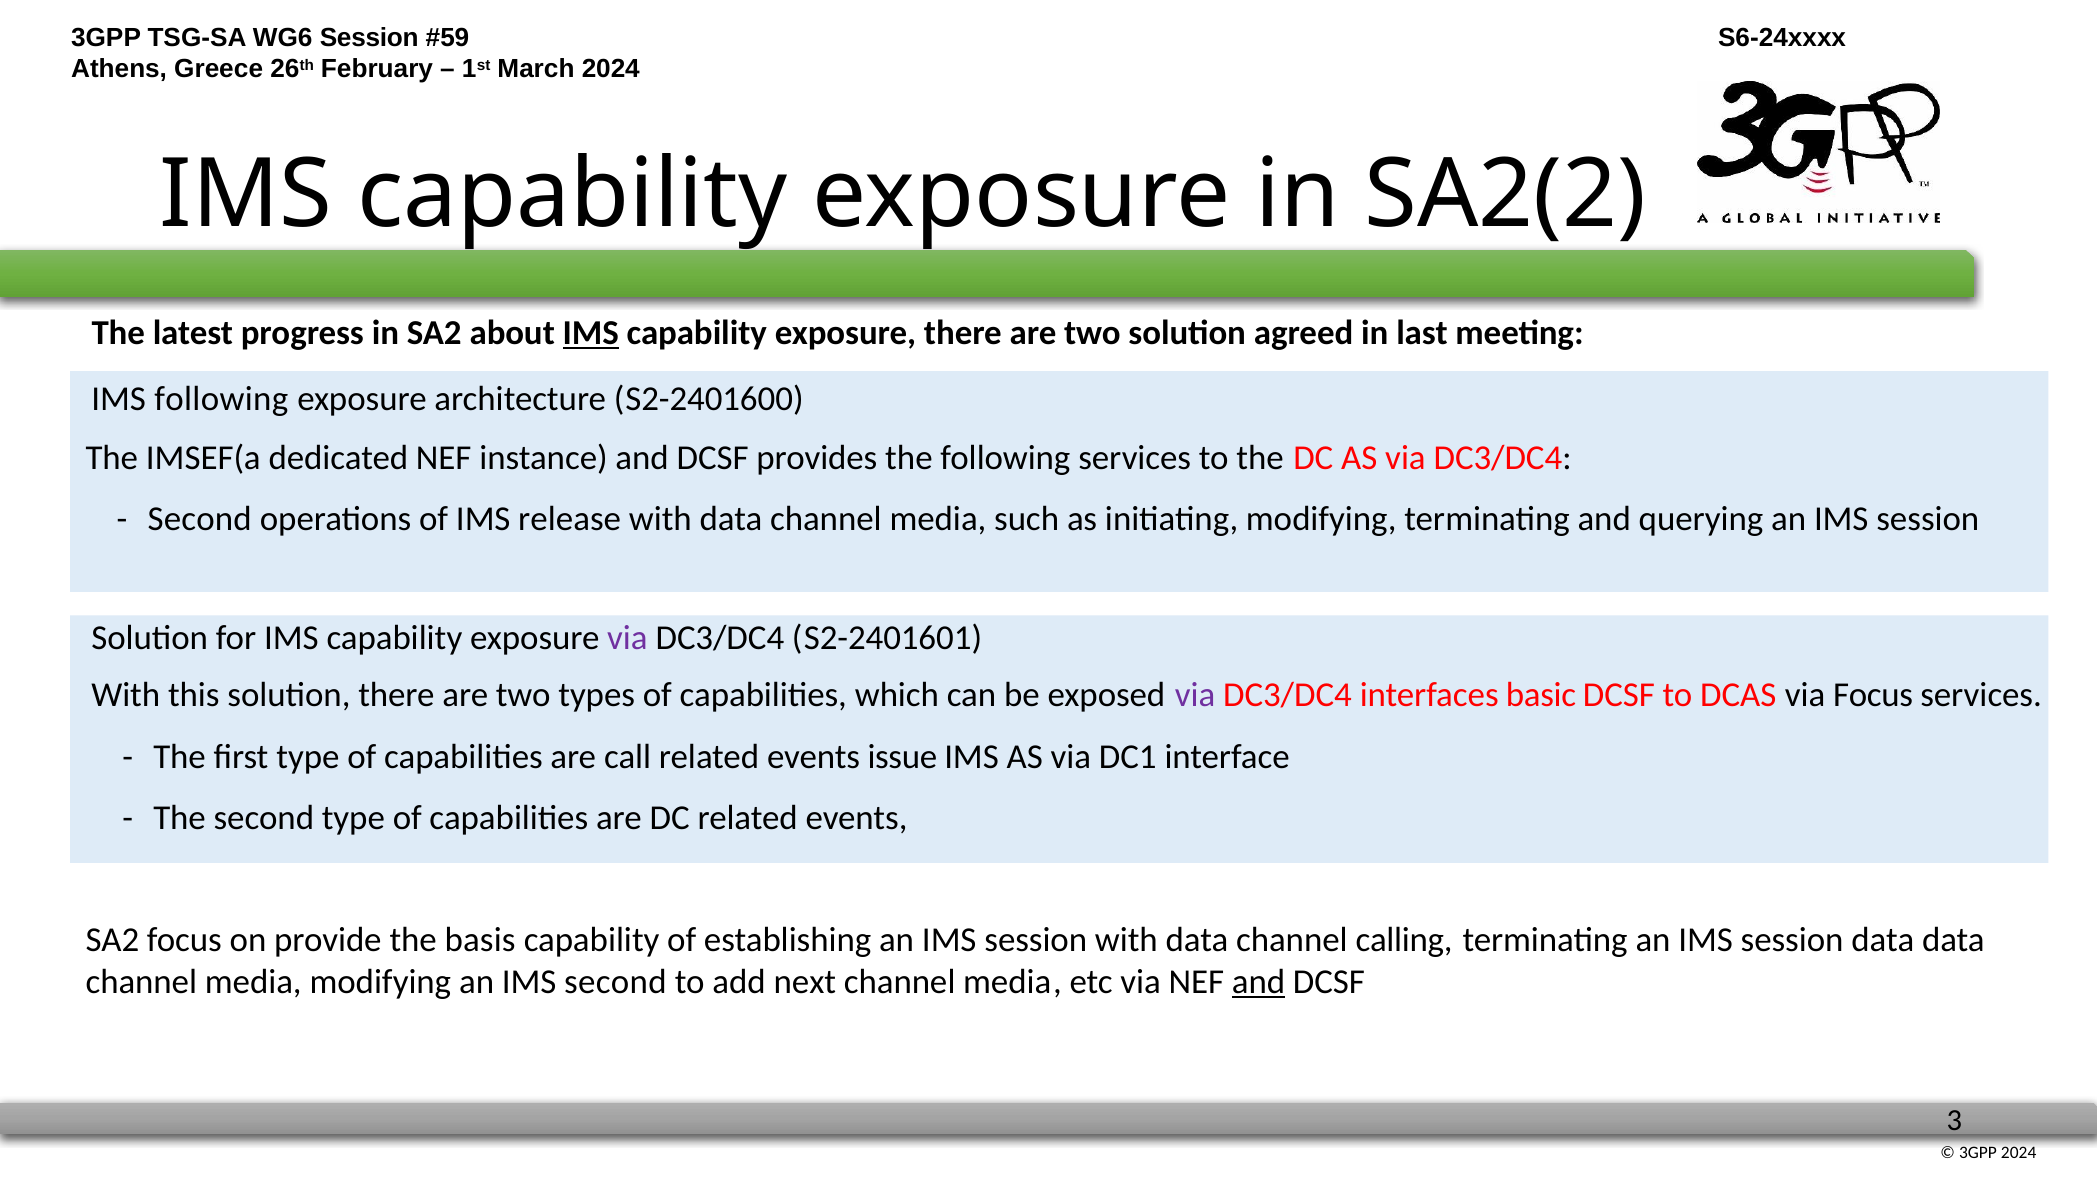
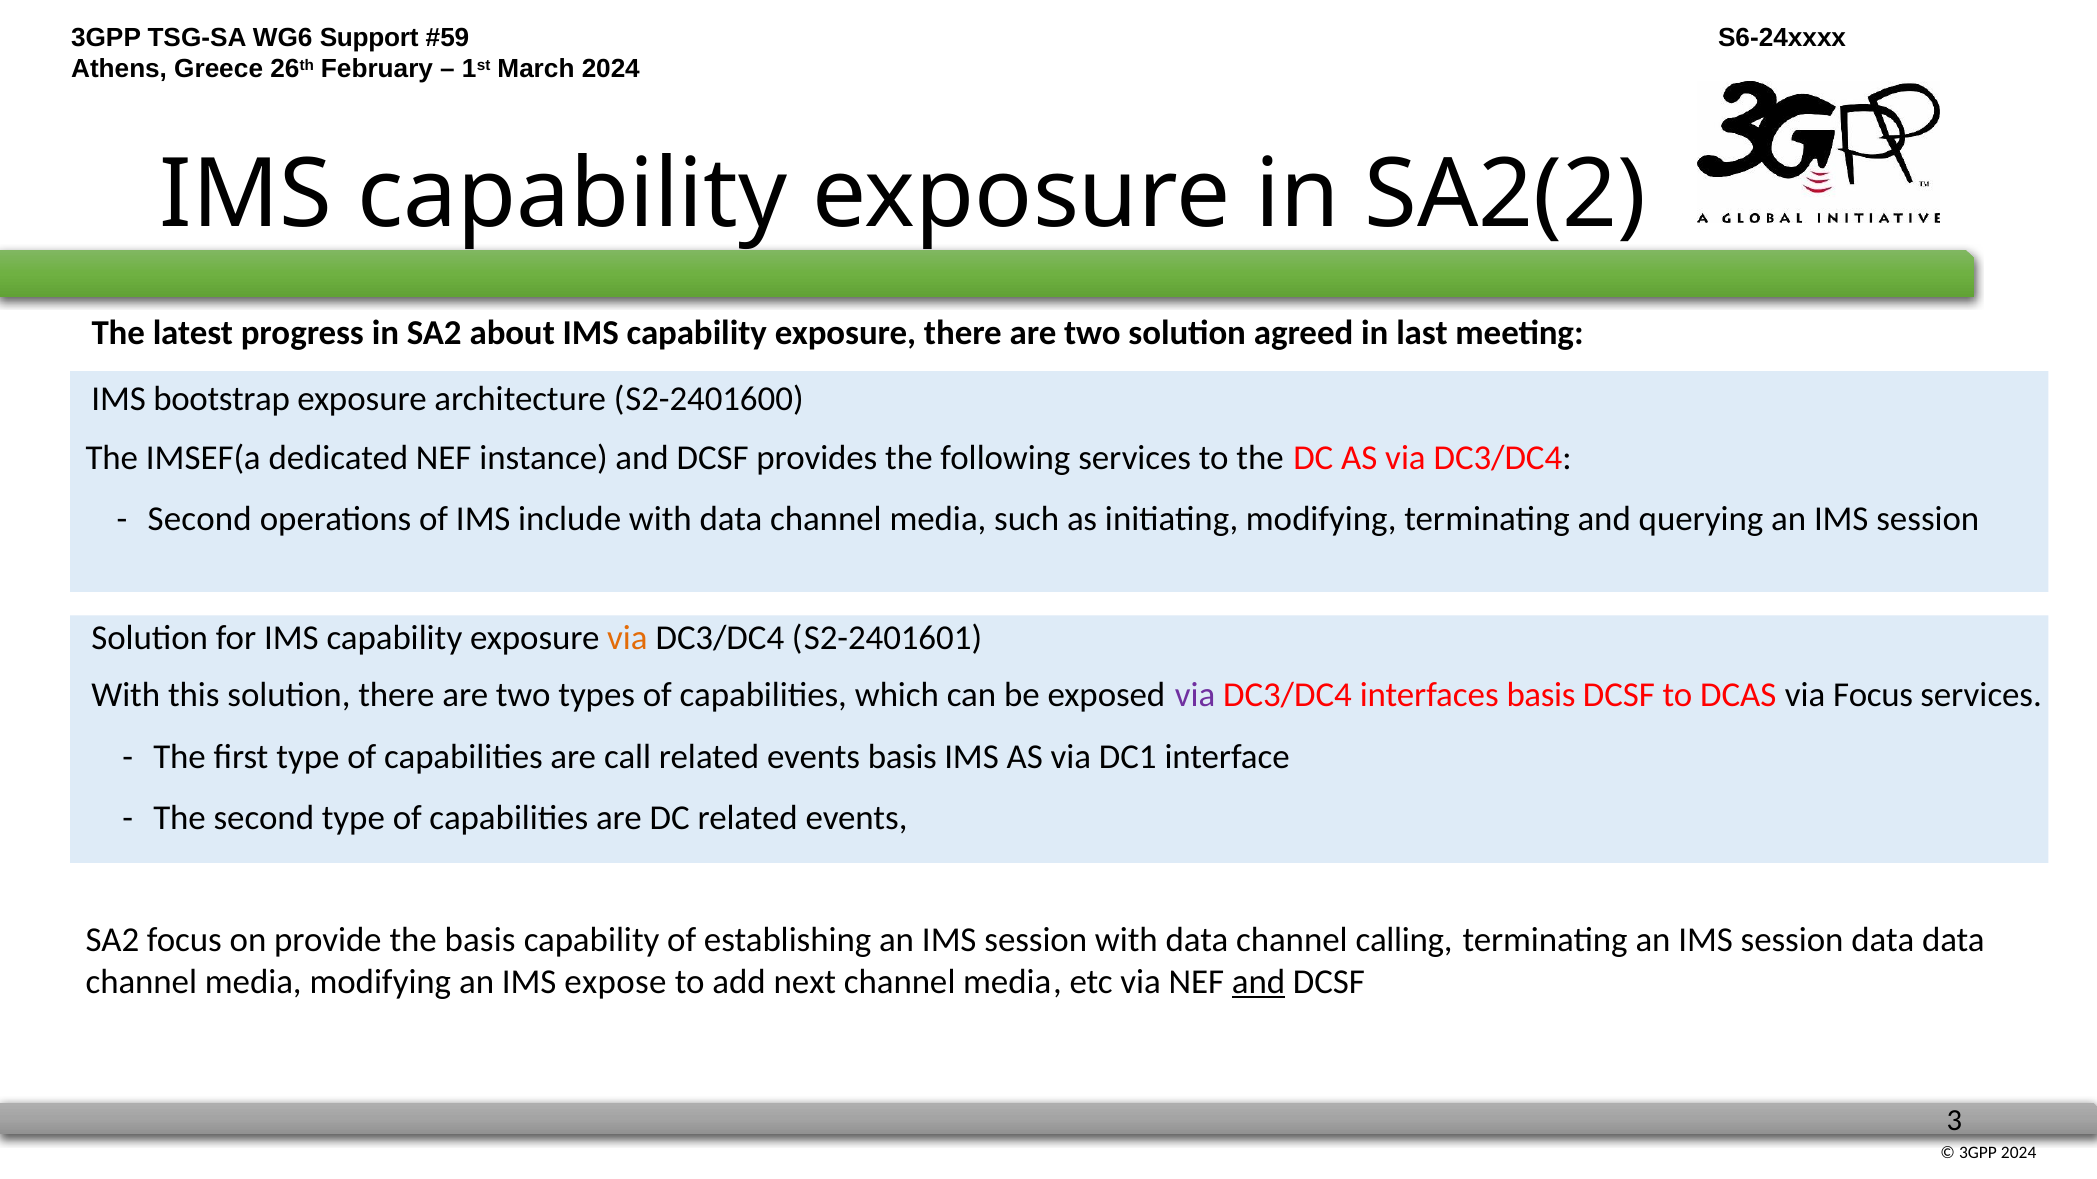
Session at (369, 38): Session -> Support
IMS at (591, 333) underline: present -> none
IMS following: following -> bootstrap
release: release -> include
via at (627, 638) colour: purple -> orange
interfaces basic: basic -> basis
events issue: issue -> basis
IMS second: second -> expose
